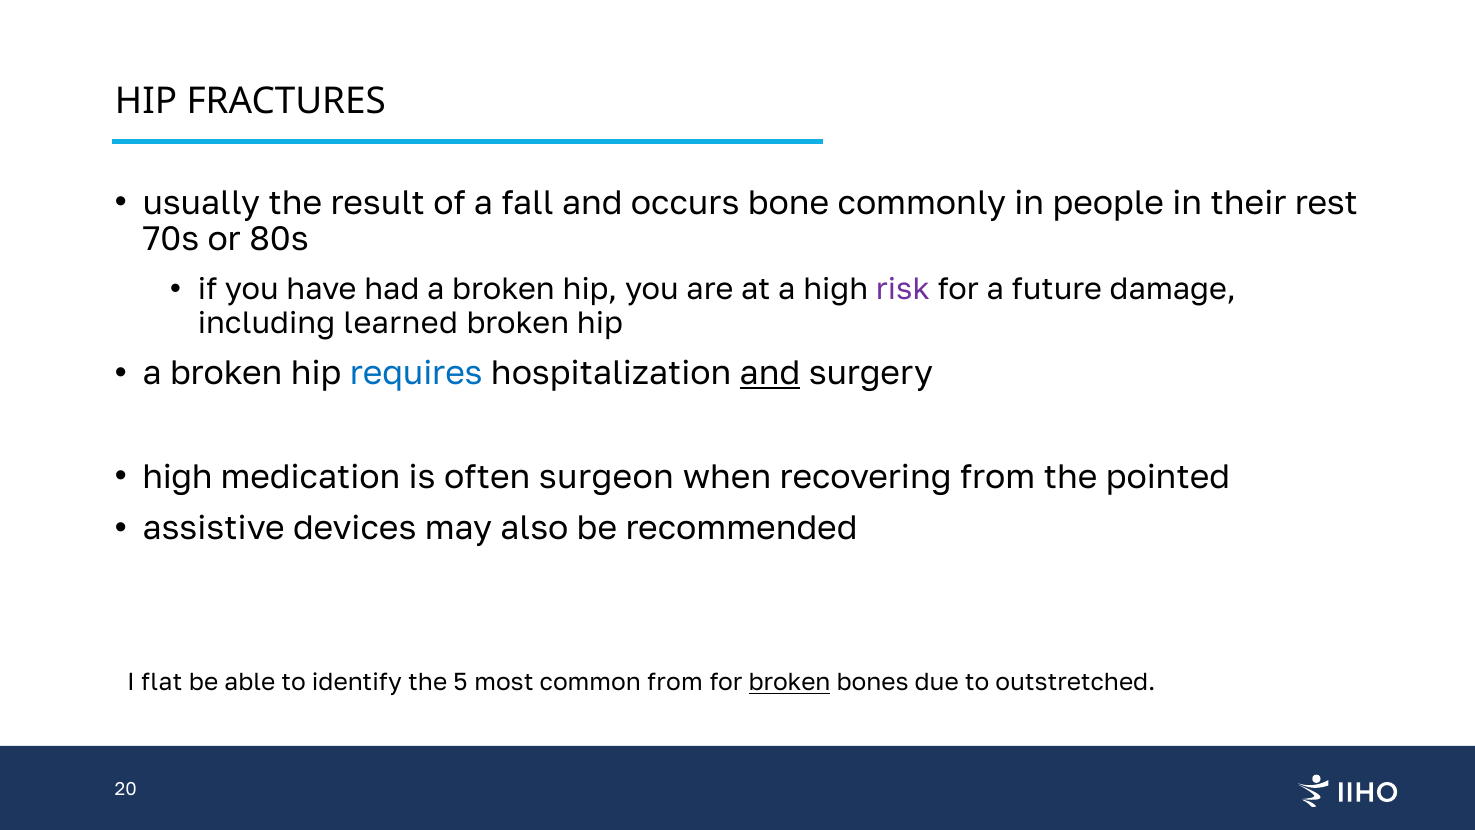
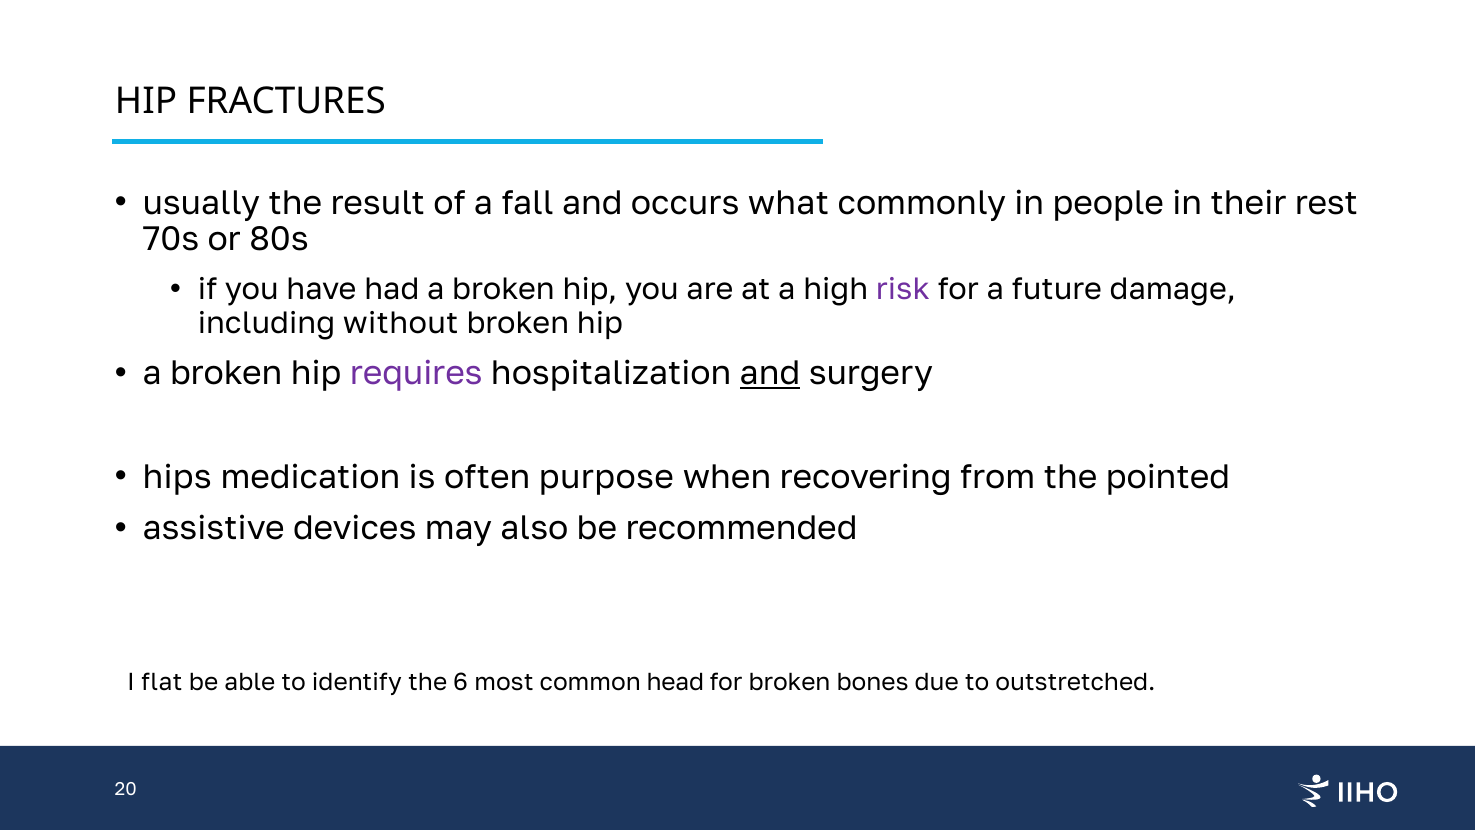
bone: bone -> what
learned: learned -> without
requires colour: blue -> purple
high at (178, 477): high -> hips
surgeon: surgeon -> purpose
5: 5 -> 6
common from: from -> head
broken at (790, 683) underline: present -> none
